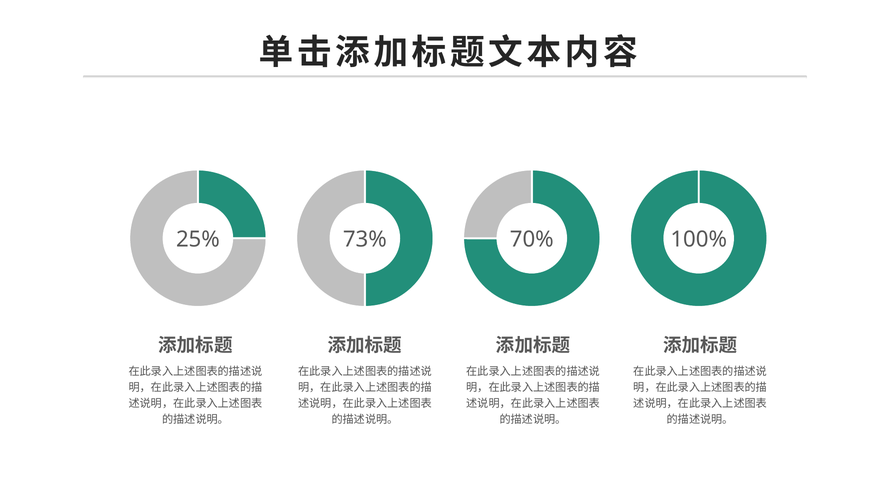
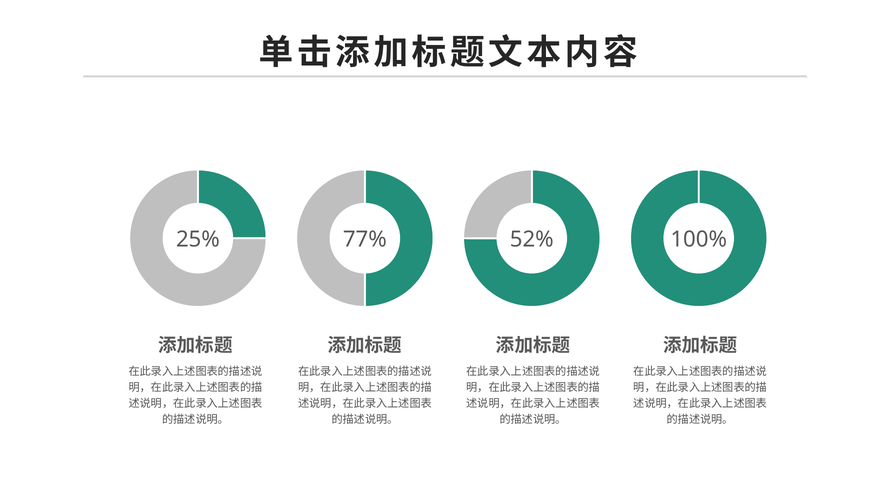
73%: 73% -> 77%
70%: 70% -> 52%
